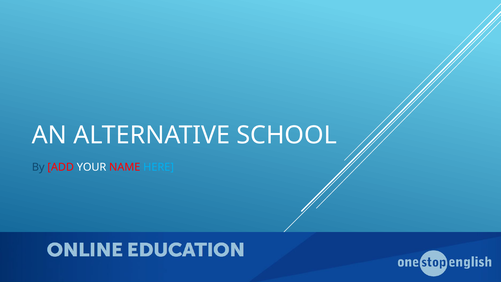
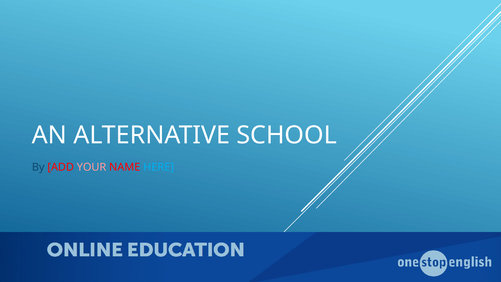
YOUR colour: white -> pink
